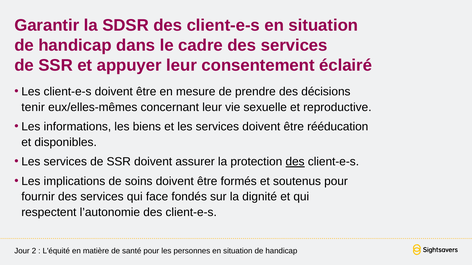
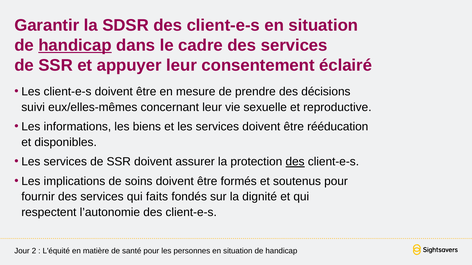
handicap at (75, 45) underline: none -> present
tenir: tenir -> suivi
face: face -> faits
